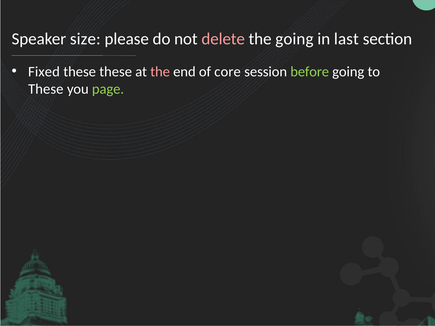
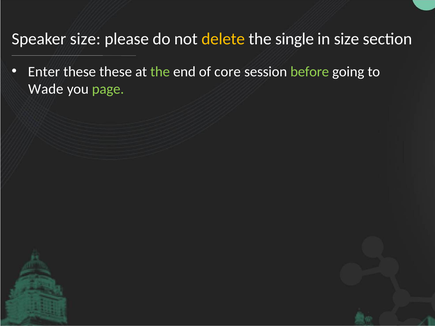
delete colour: pink -> yellow
the going: going -> single
in last: last -> size
Fixed: Fixed -> Enter
the at (160, 72) colour: pink -> light green
These at (46, 89): These -> Wade
